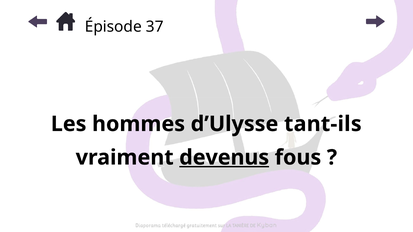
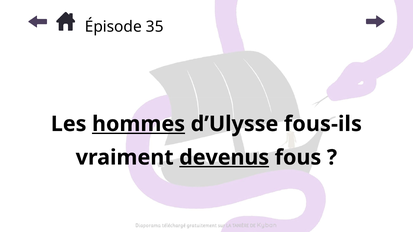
37: 37 -> 35
hommes underline: none -> present
tant-ils: tant-ils -> fous-ils
